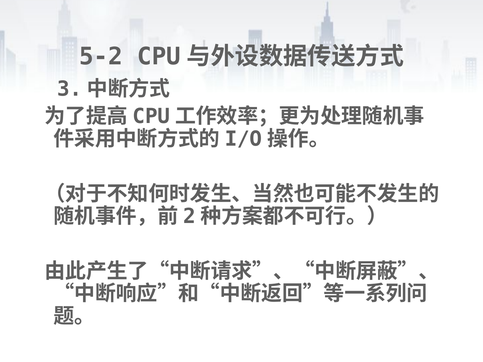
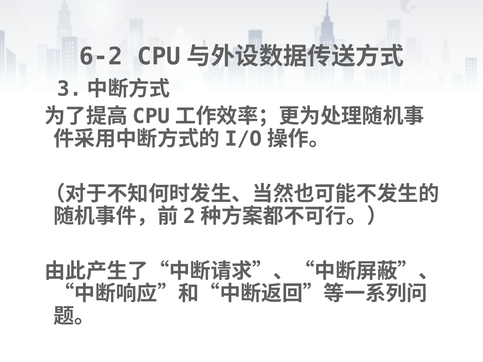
5-2: 5-2 -> 6-2
